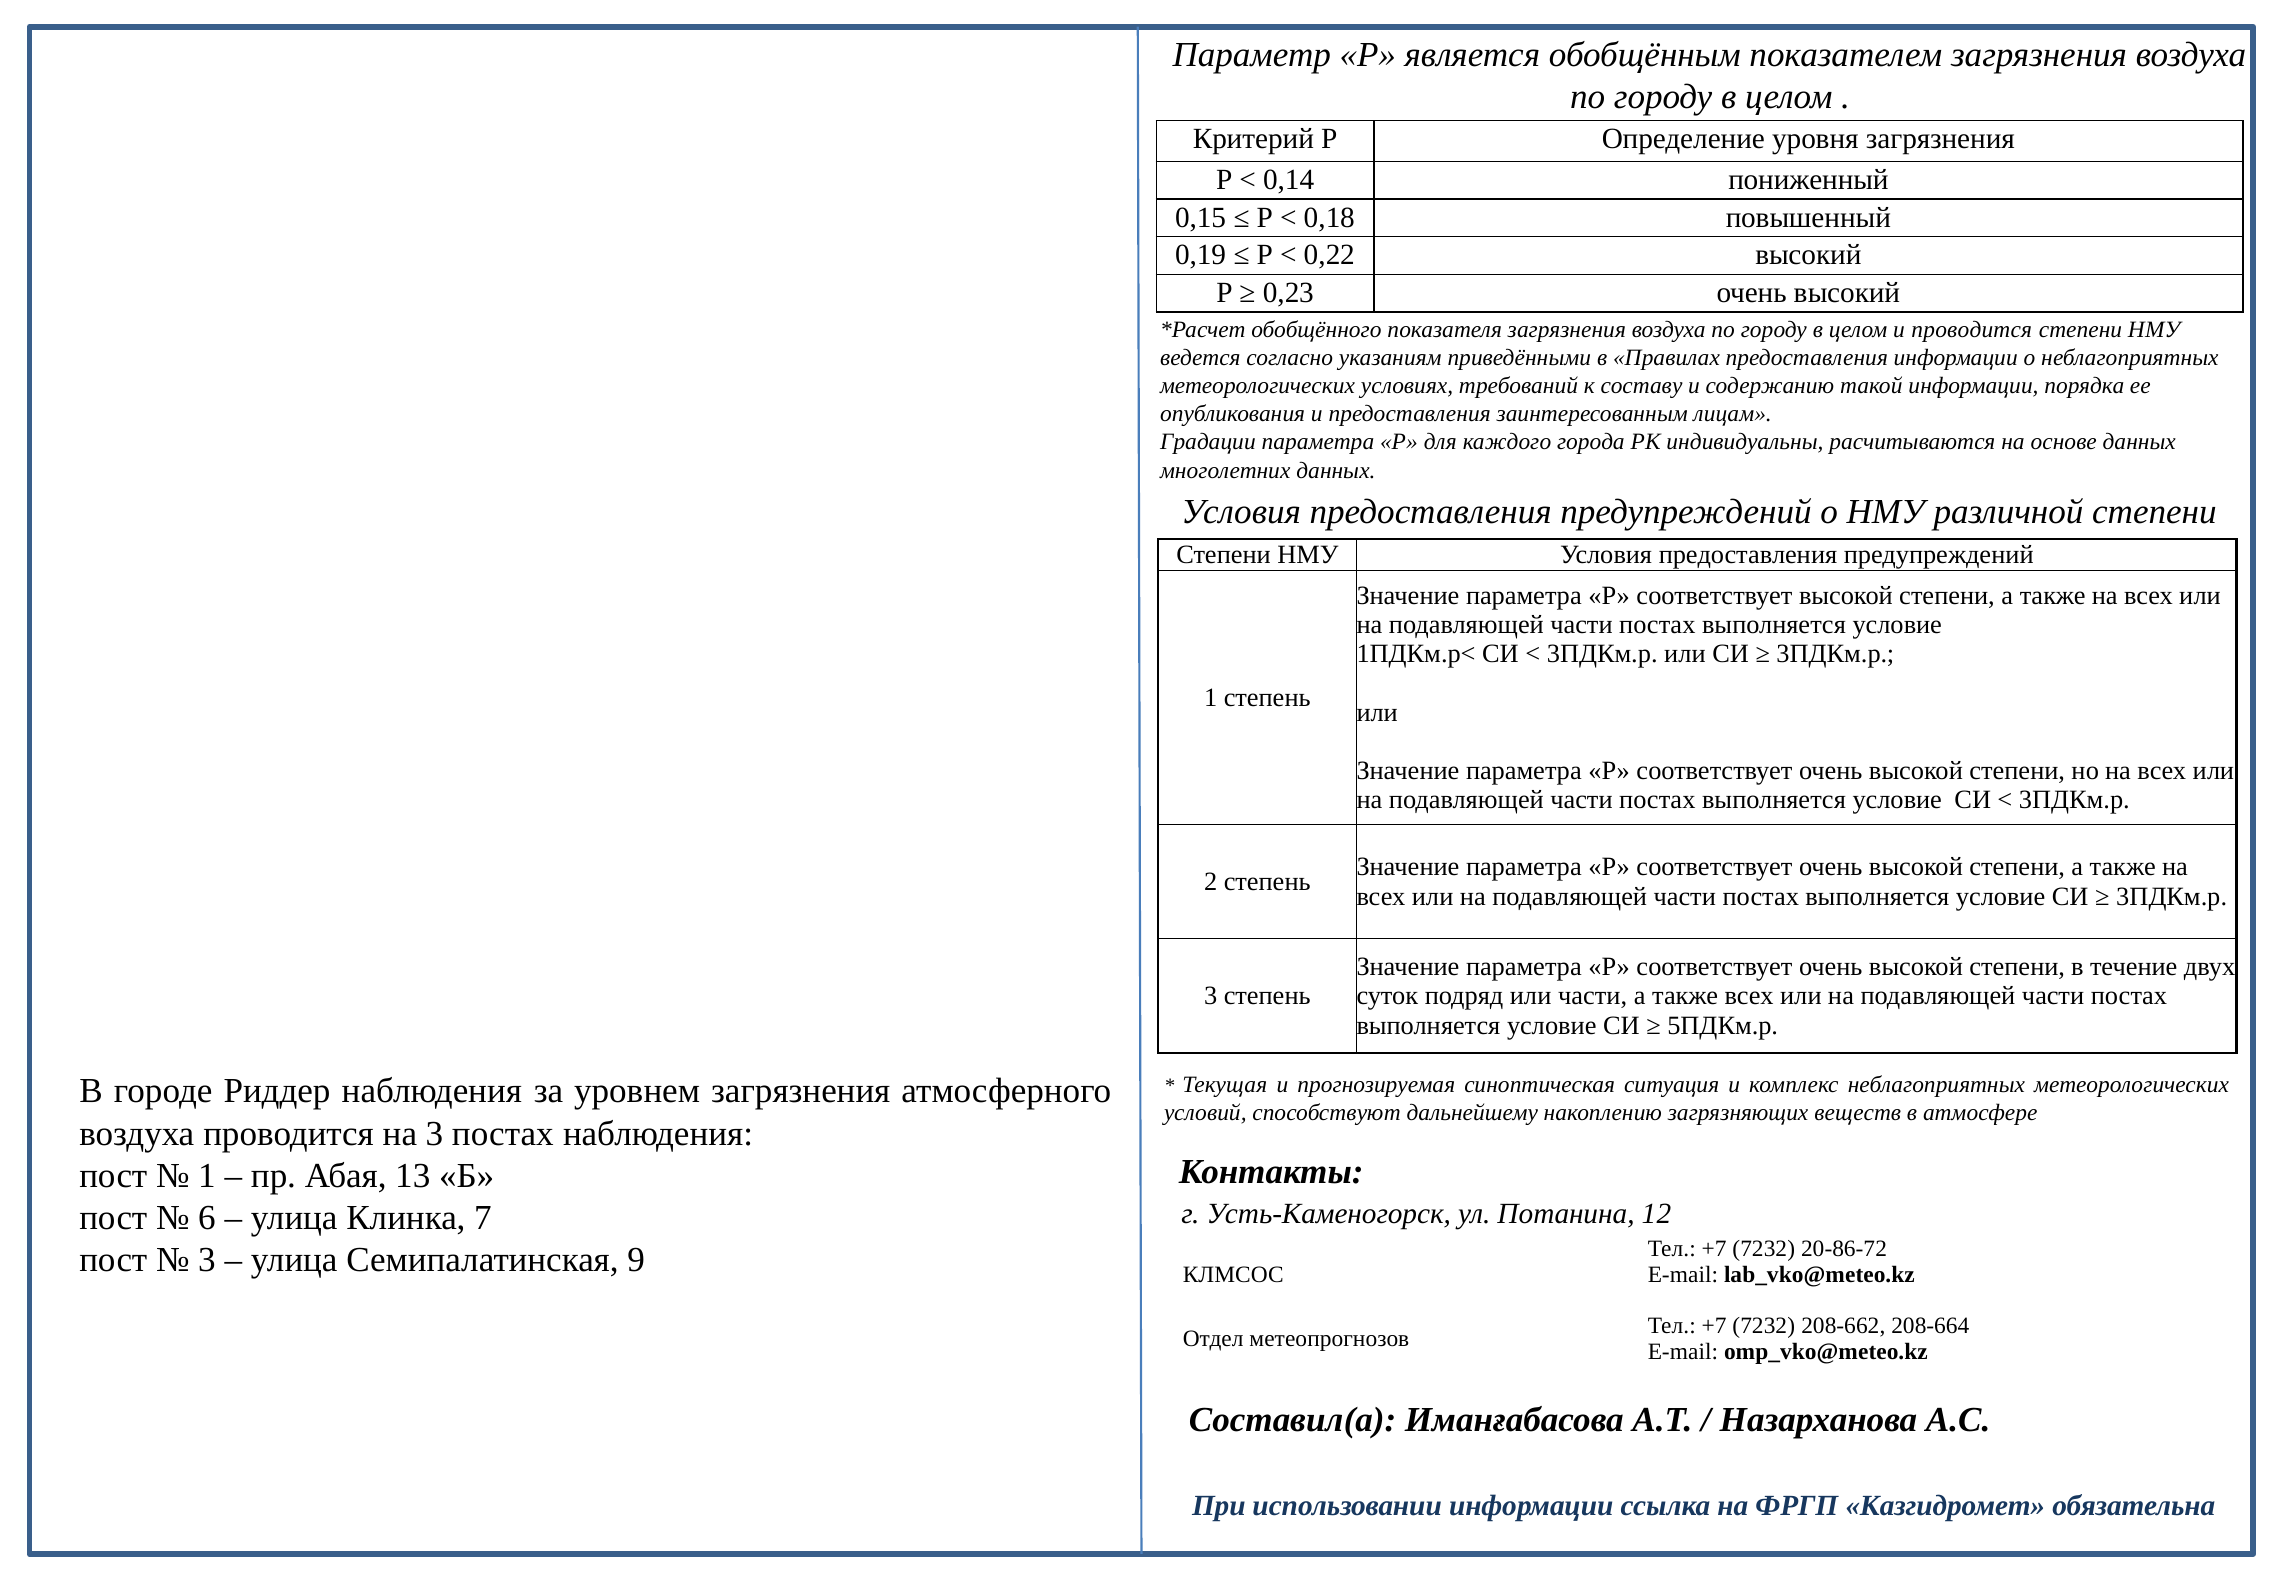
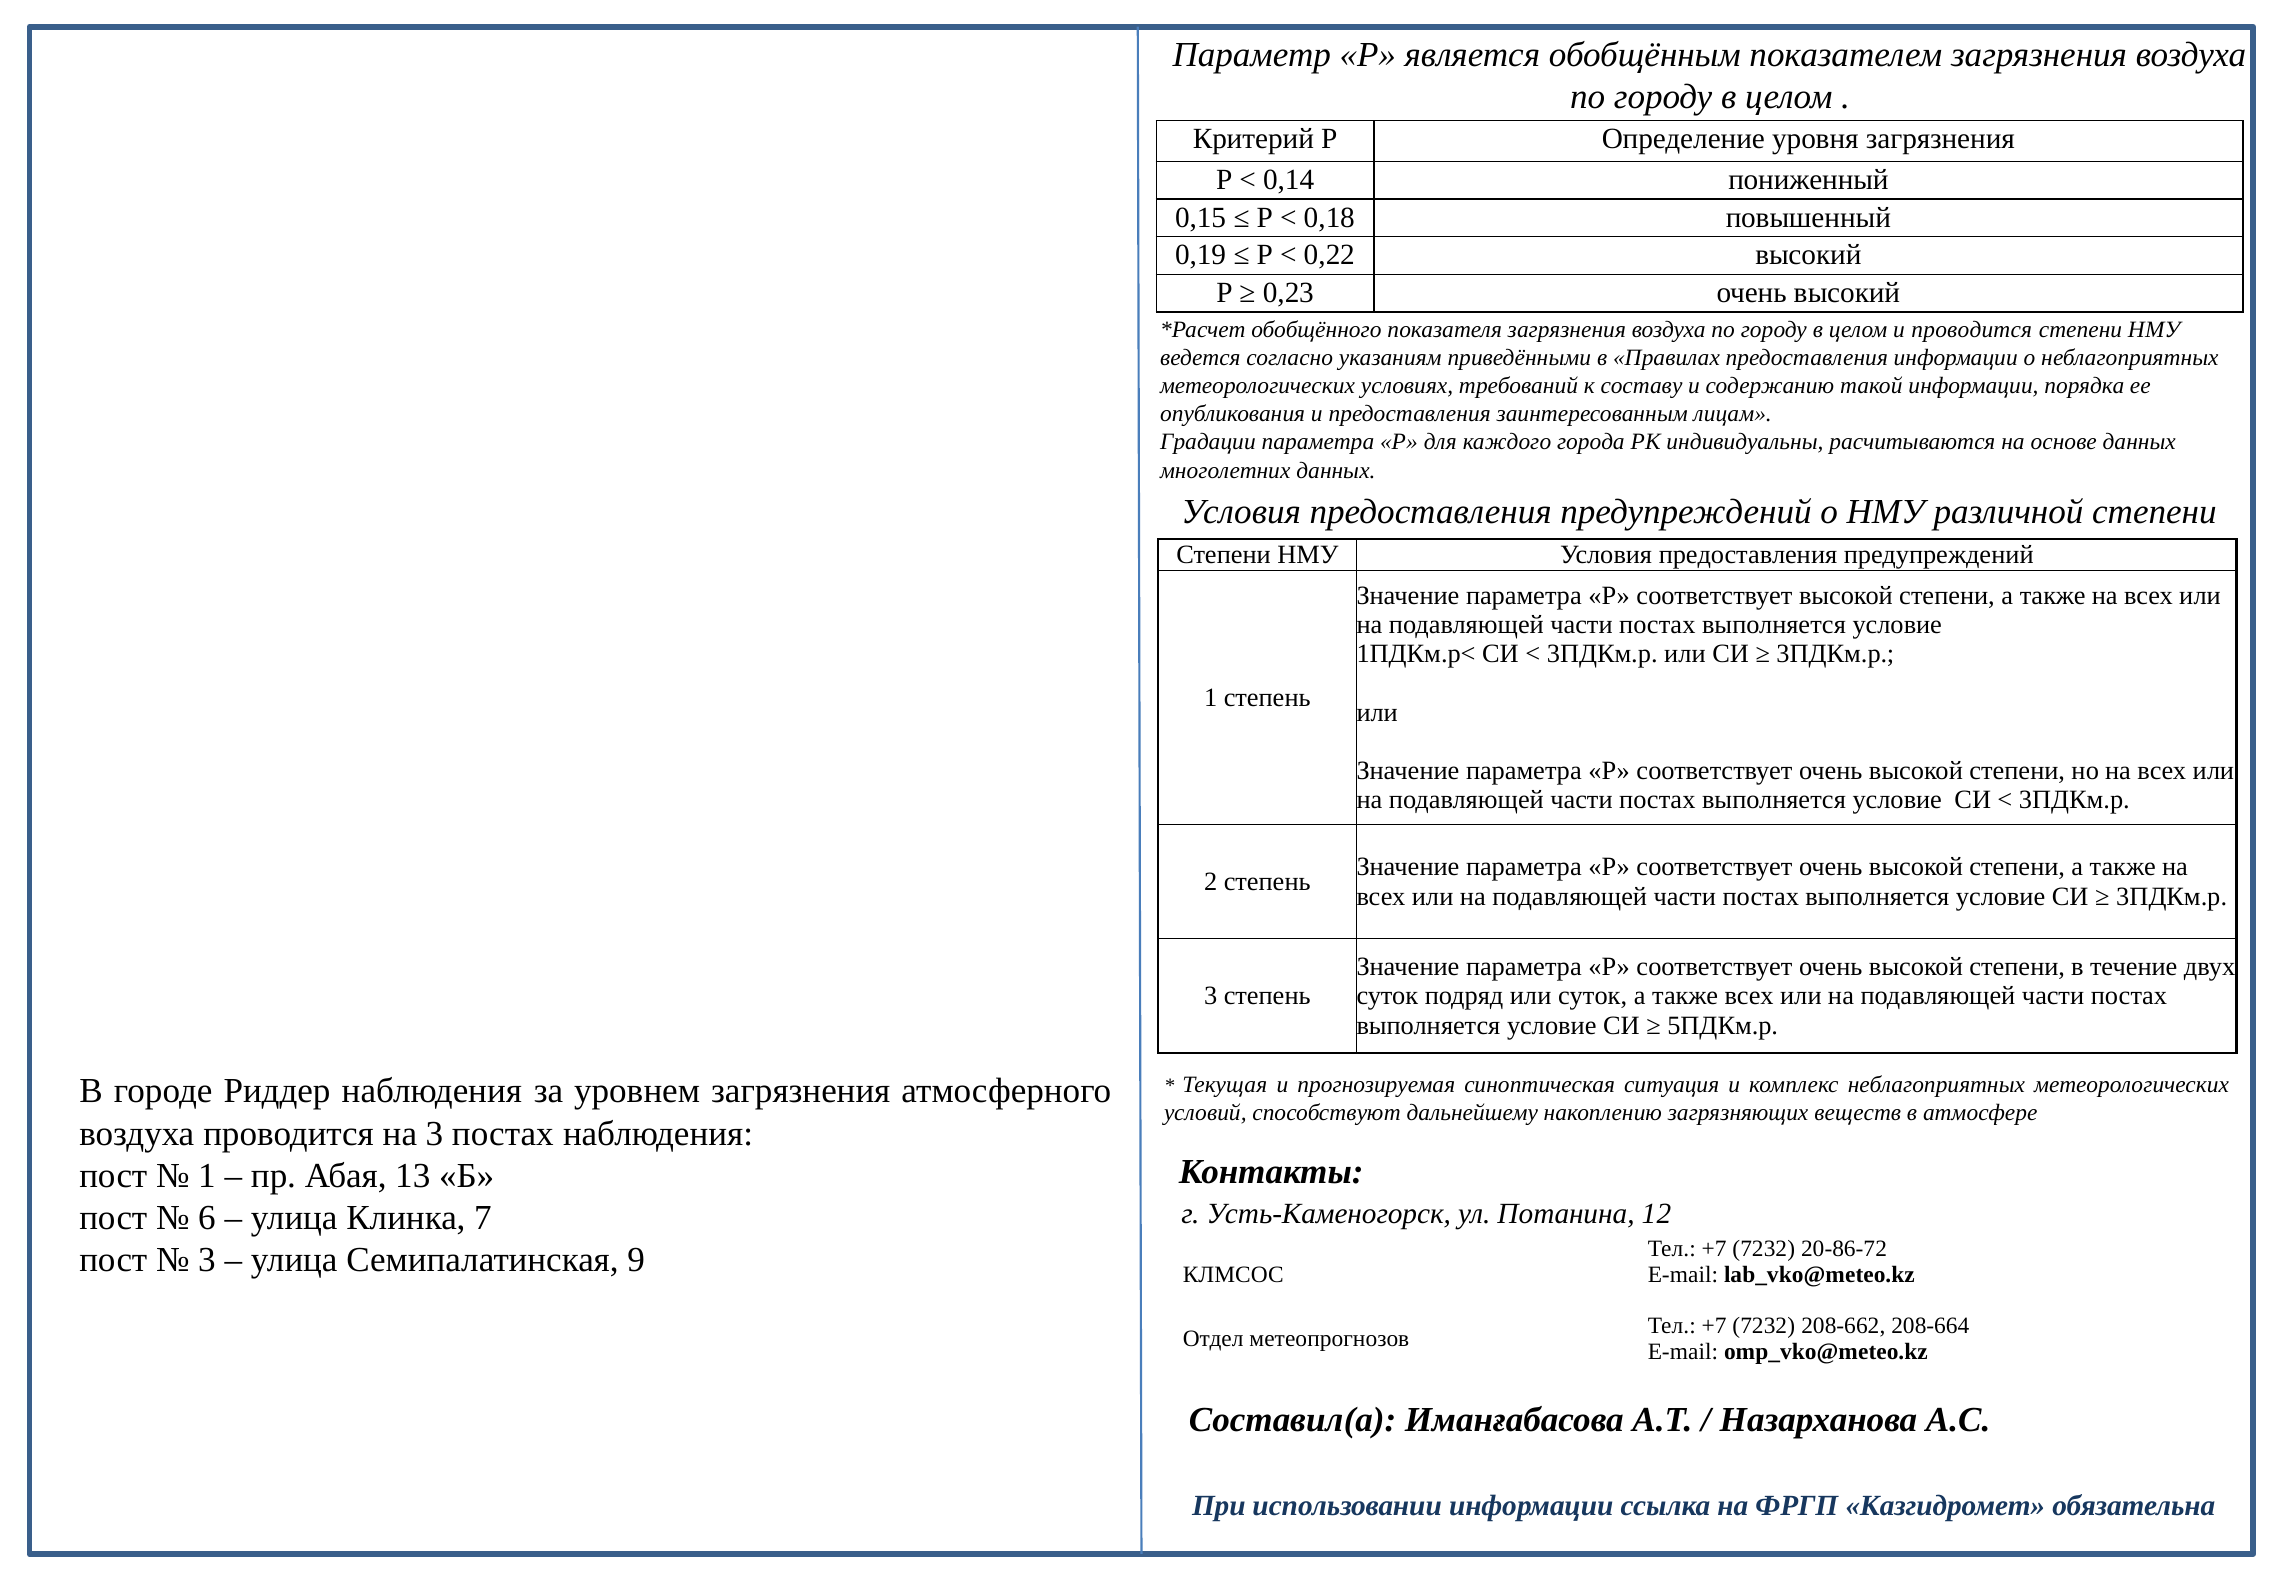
или части: части -> суток
